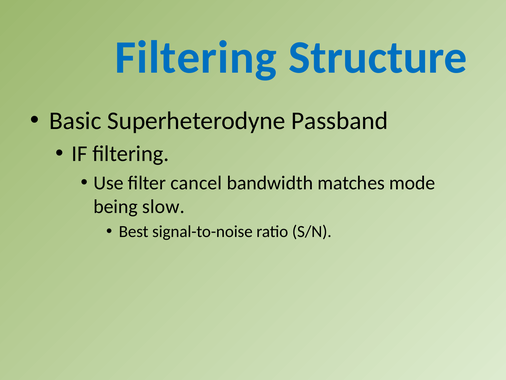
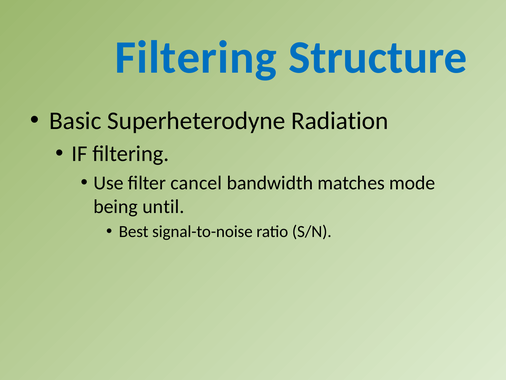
Passband: Passband -> Radiation
slow: slow -> until
